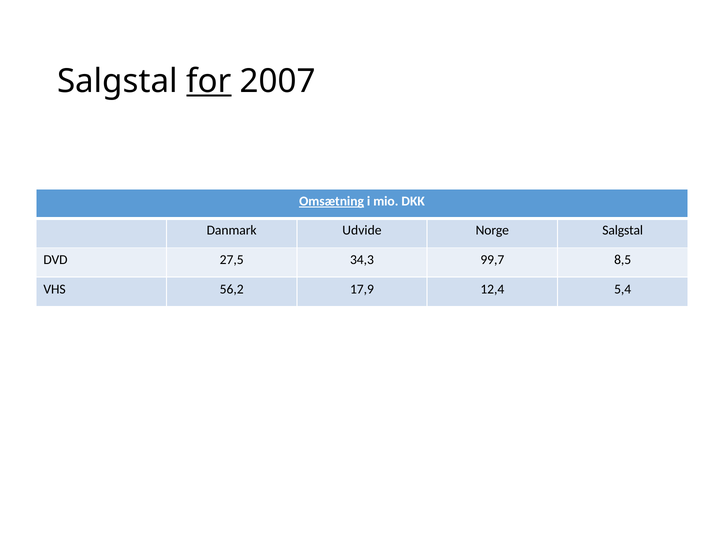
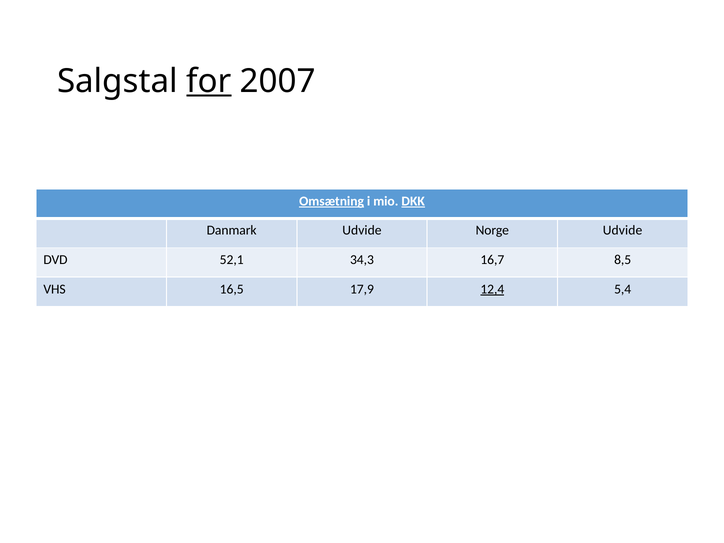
DKK underline: none -> present
Norge Salgstal: Salgstal -> Udvide
27,5: 27,5 -> 52,1
99,7: 99,7 -> 16,7
56,2: 56,2 -> 16,5
12,4 underline: none -> present
